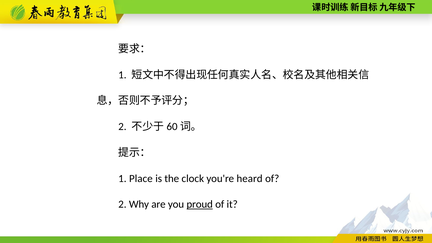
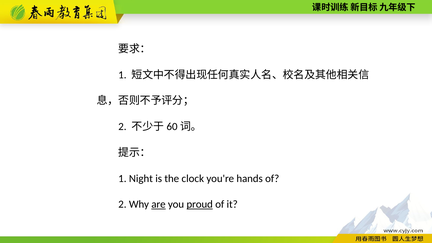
Place: Place -> Night
heard: heard -> hands
are underline: none -> present
